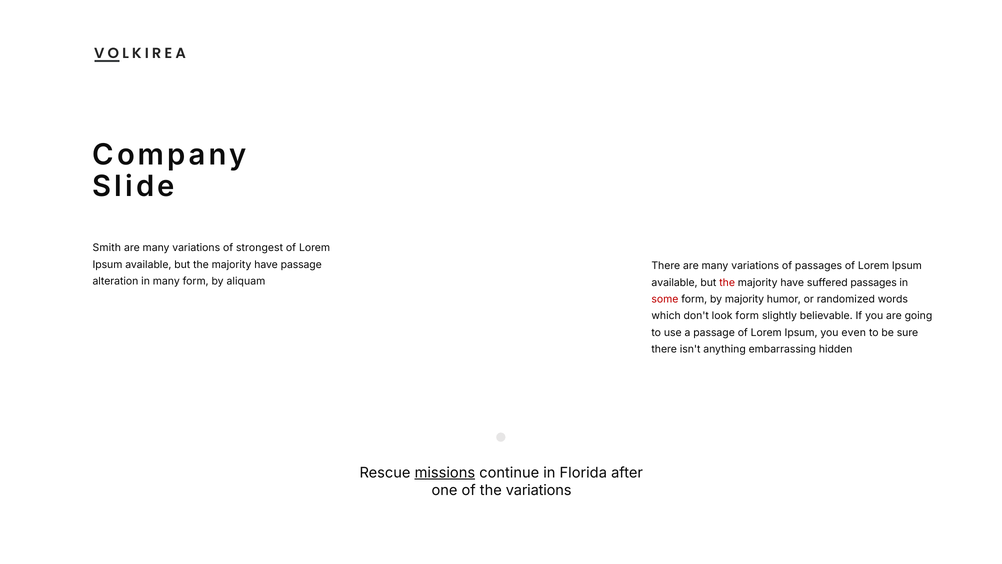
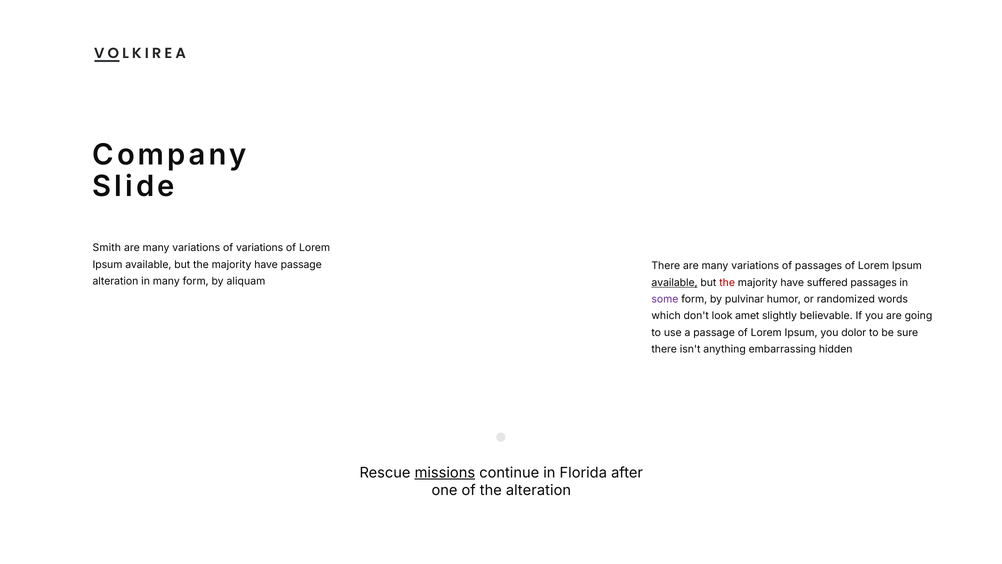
of strongest: strongest -> variations
available at (675, 282) underline: none -> present
some colour: red -> purple
by majority: majority -> pulvinar
look form: form -> amet
even: even -> dolor
the variations: variations -> alteration
